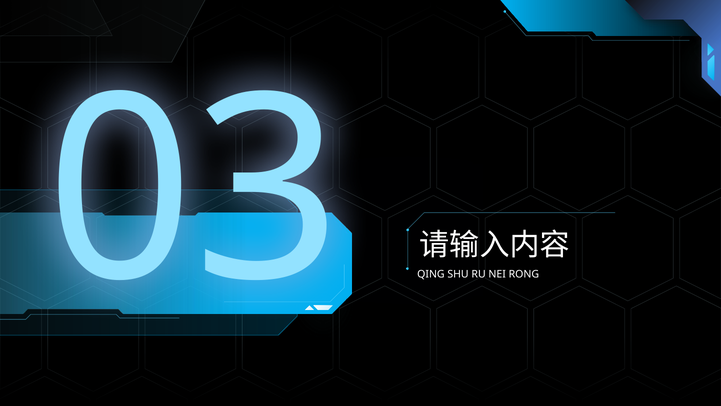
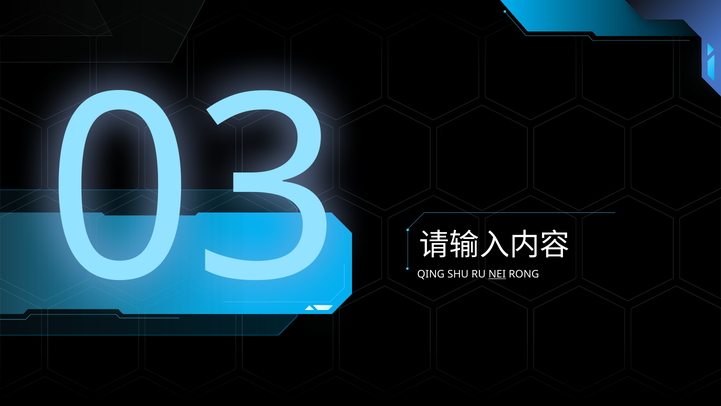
NEI underline: none -> present
